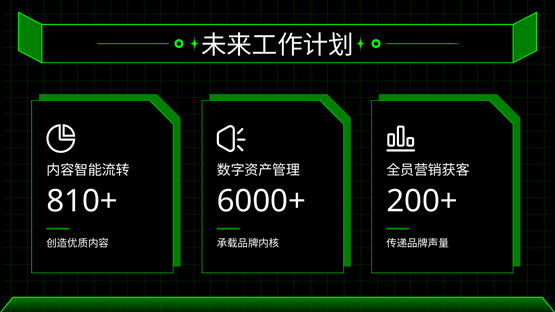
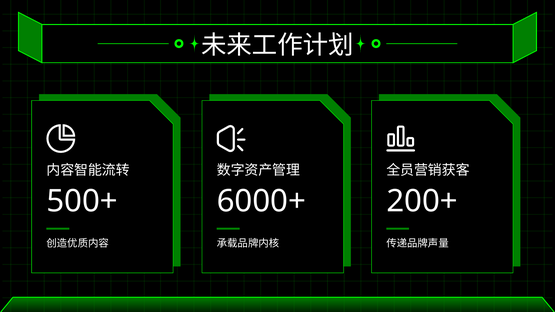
810+: 810+ -> 500+
